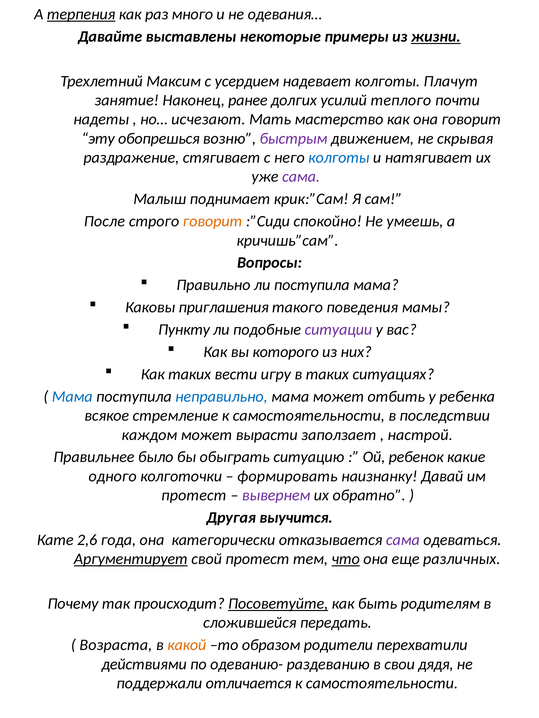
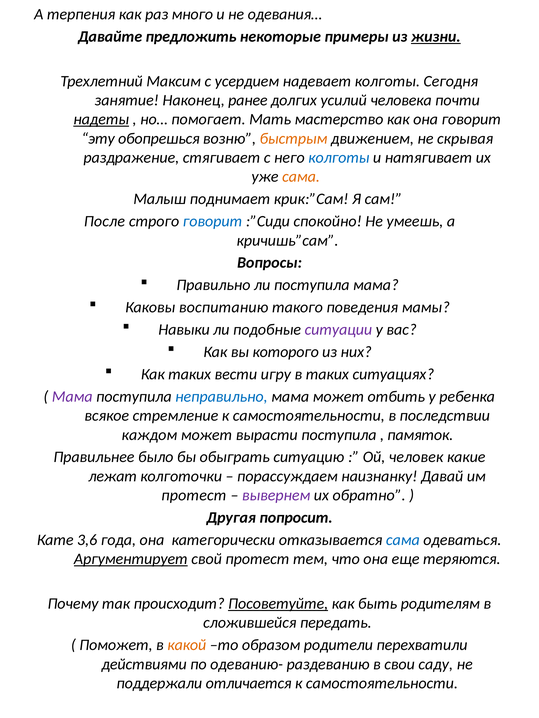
терпения underline: present -> none
выставлены: выставлены -> предложить
Плачут: Плачут -> Сегодня
теплого: теплого -> человека
надеты underline: none -> present
исчезают: исчезают -> помогает
быстрым colour: purple -> orange
сама at (301, 177) colour: purple -> orange
говорит at (212, 222) colour: orange -> blue
приглашения: приглашения -> воспитанию
Пункту: Пункту -> Навыки
Мама at (72, 397) colour: blue -> purple
вырасти заползает: заползает -> поступила
настрой: настрой -> памяток
ребенок: ребенок -> человек
одного: одного -> лежат
формировать: формировать -> порассуждаем
выучится: выучится -> попросит
2,6: 2,6 -> 3,6
сама at (403, 540) colour: purple -> blue
что underline: present -> none
различных: различных -> теряются
Возраста: Возраста -> Поможет
дядя: дядя -> саду
